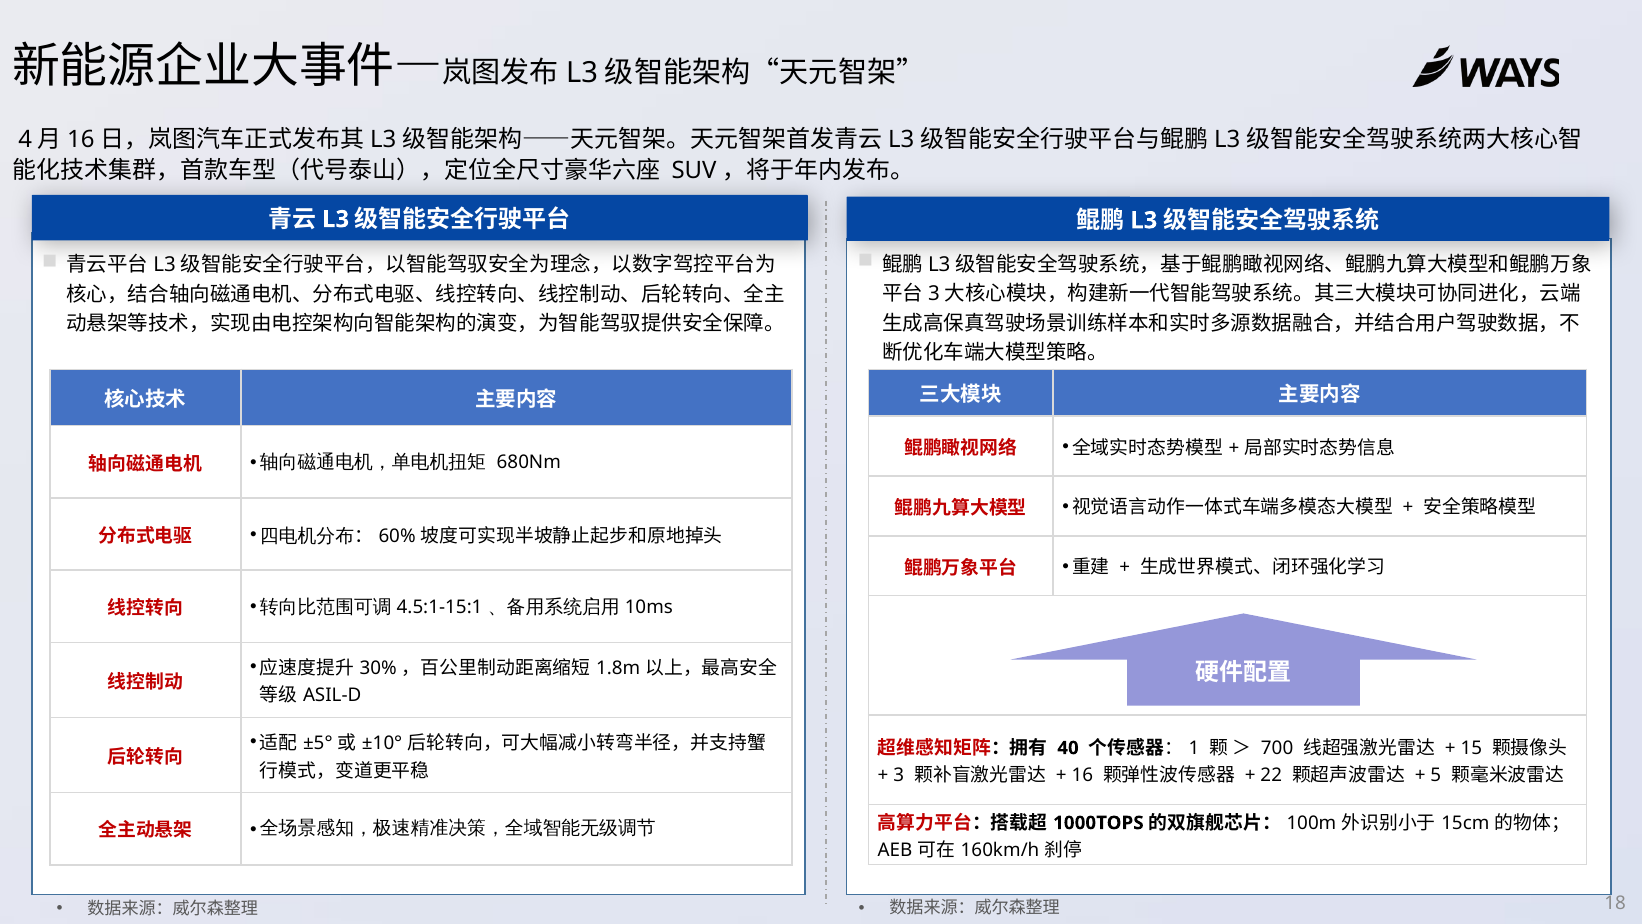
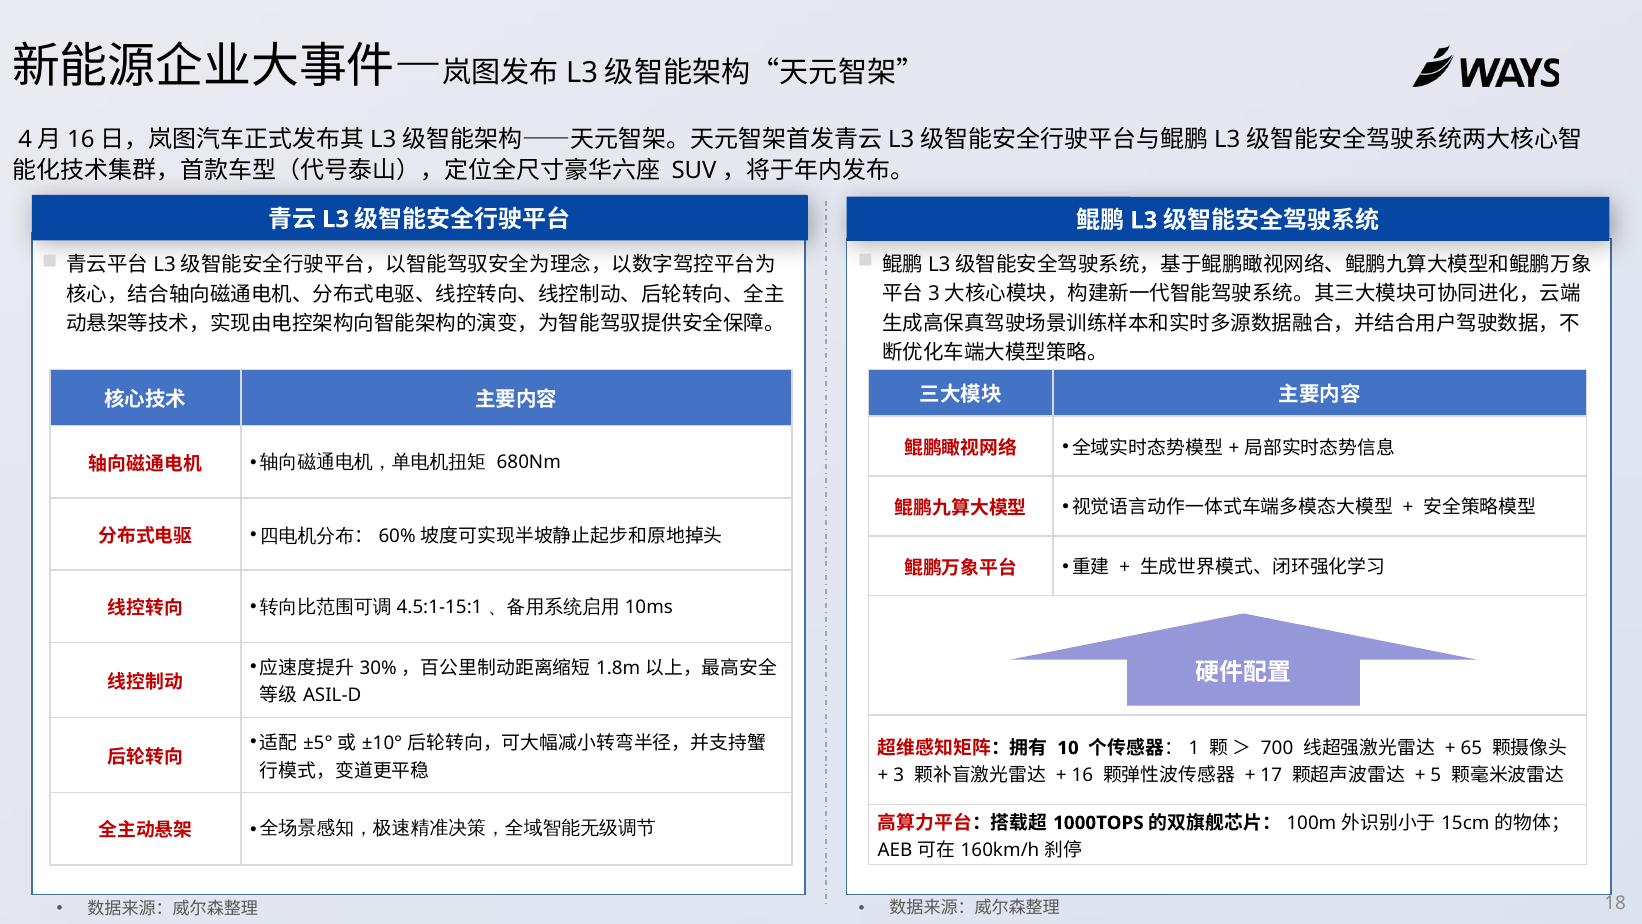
40: 40 -> 10
15: 15 -> 65
22: 22 -> 17
